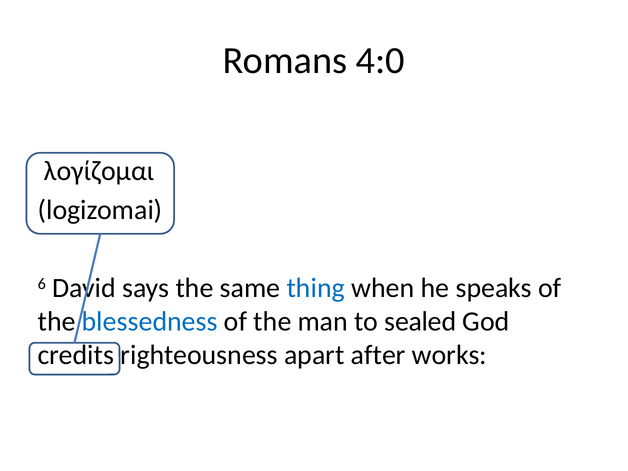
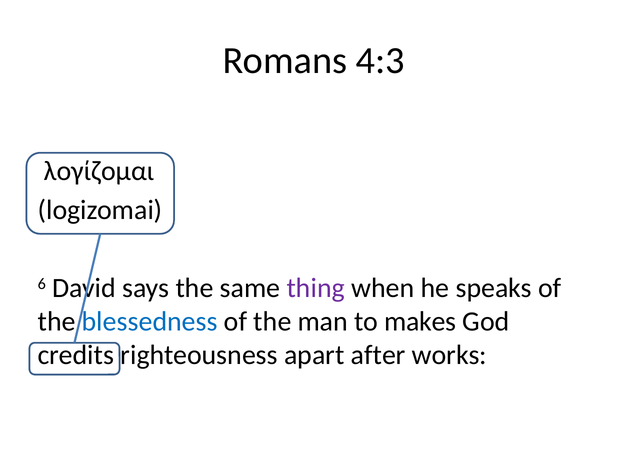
4:0: 4:0 -> 4:3
thing colour: blue -> purple
sealed: sealed -> makes
